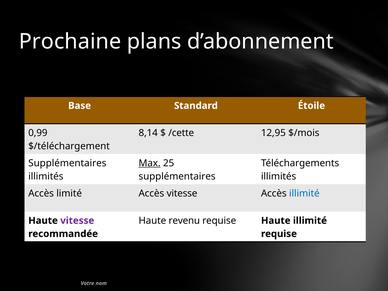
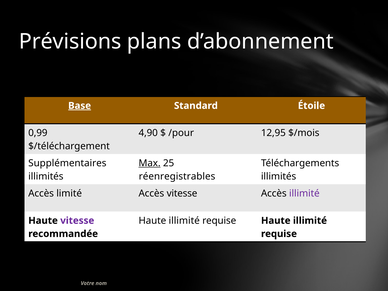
Prochaine: Prochaine -> Prévisions
Base underline: none -> present
8,14: 8,14 -> 4,90
/cette: /cette -> /pour
supplémentaires at (177, 176): supplémentaires -> réenregistrables
illimité at (304, 193) colour: blue -> purple
revenu at (184, 221): revenu -> illimité
